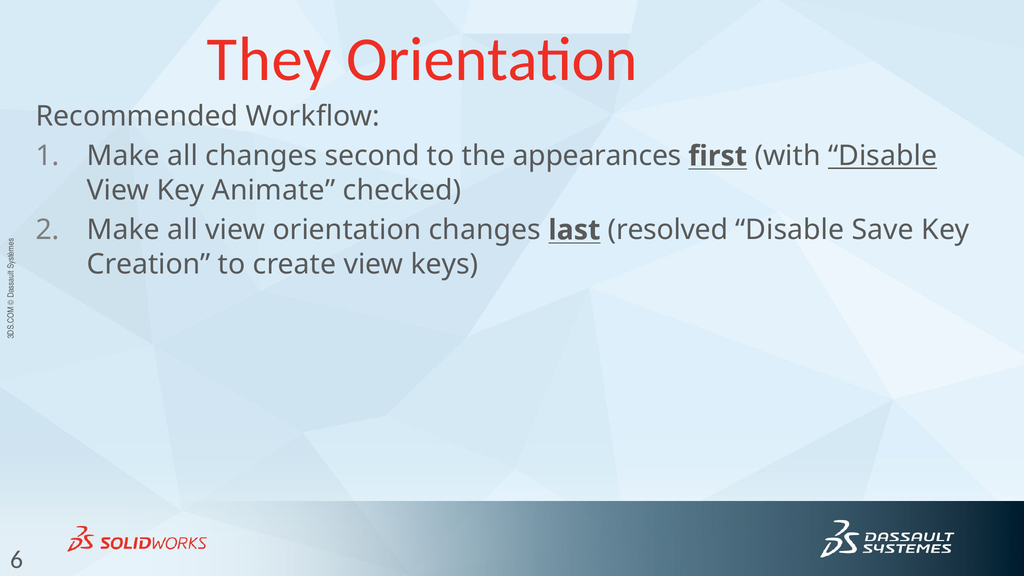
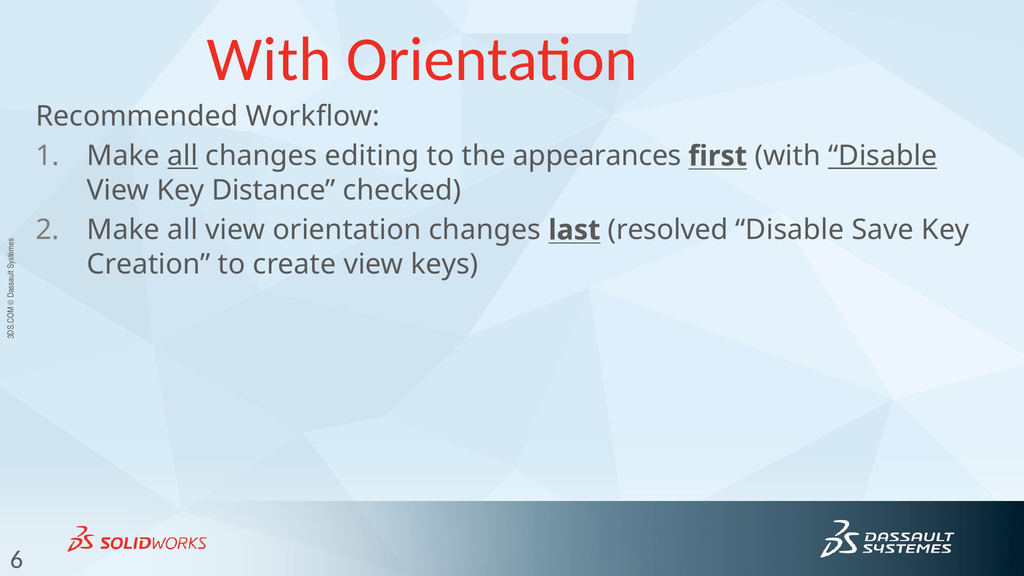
They at (269, 60): They -> With
all at (183, 156) underline: none -> present
second: second -> editing
Animate: Animate -> Distance
